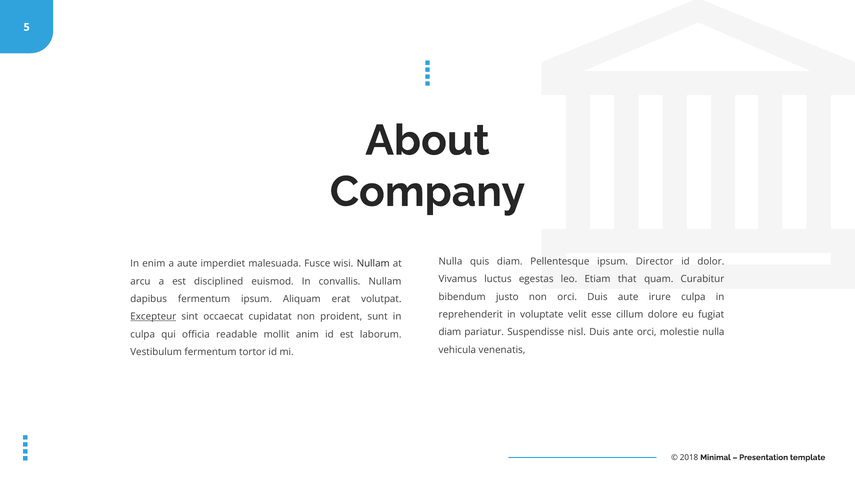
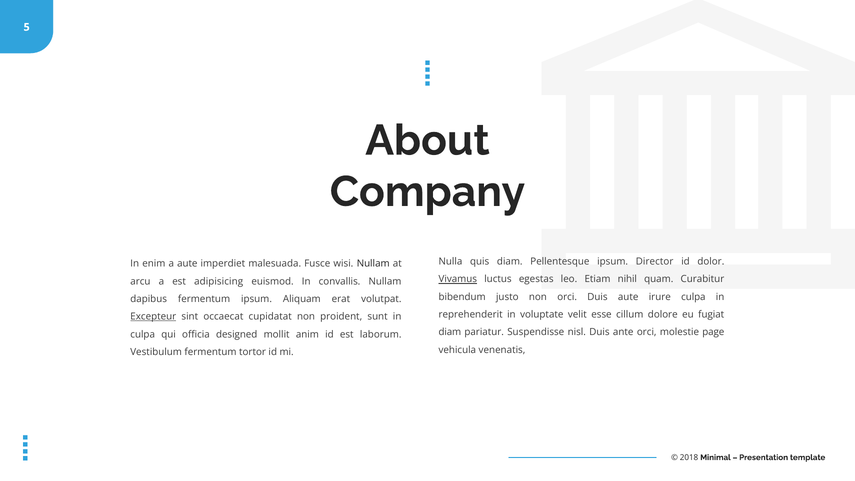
Vivamus underline: none -> present
that: that -> nihil
disciplined: disciplined -> adipisicing
molestie nulla: nulla -> page
readable: readable -> designed
